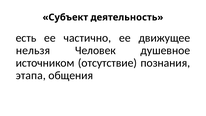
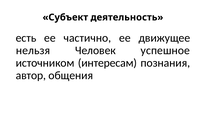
душевное: душевное -> успешное
отсутствие: отсутствие -> интересам
этапа: этапа -> автор
